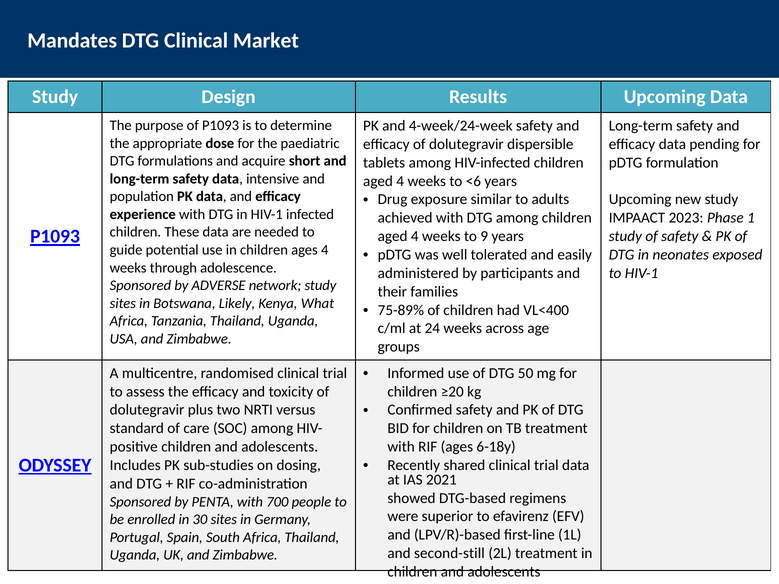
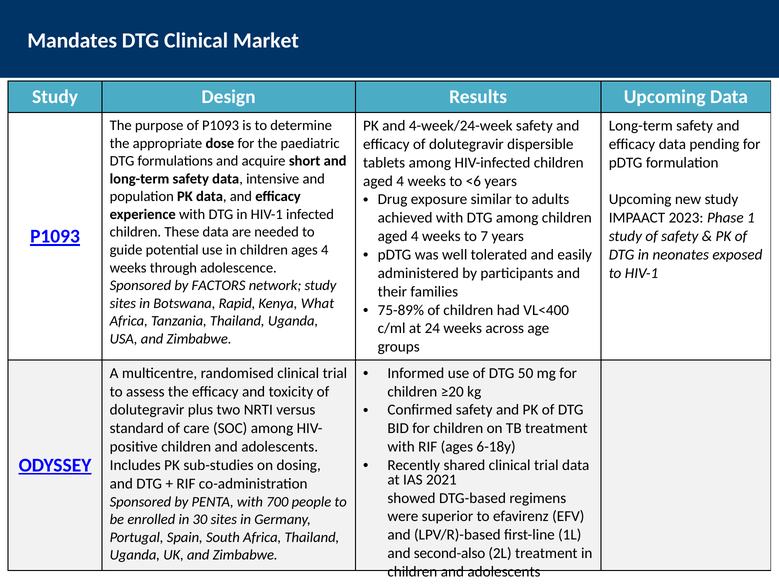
9: 9 -> 7
ADVERSE: ADVERSE -> FACTORS
Likely: Likely -> Rapid
second-still: second-still -> second-also
